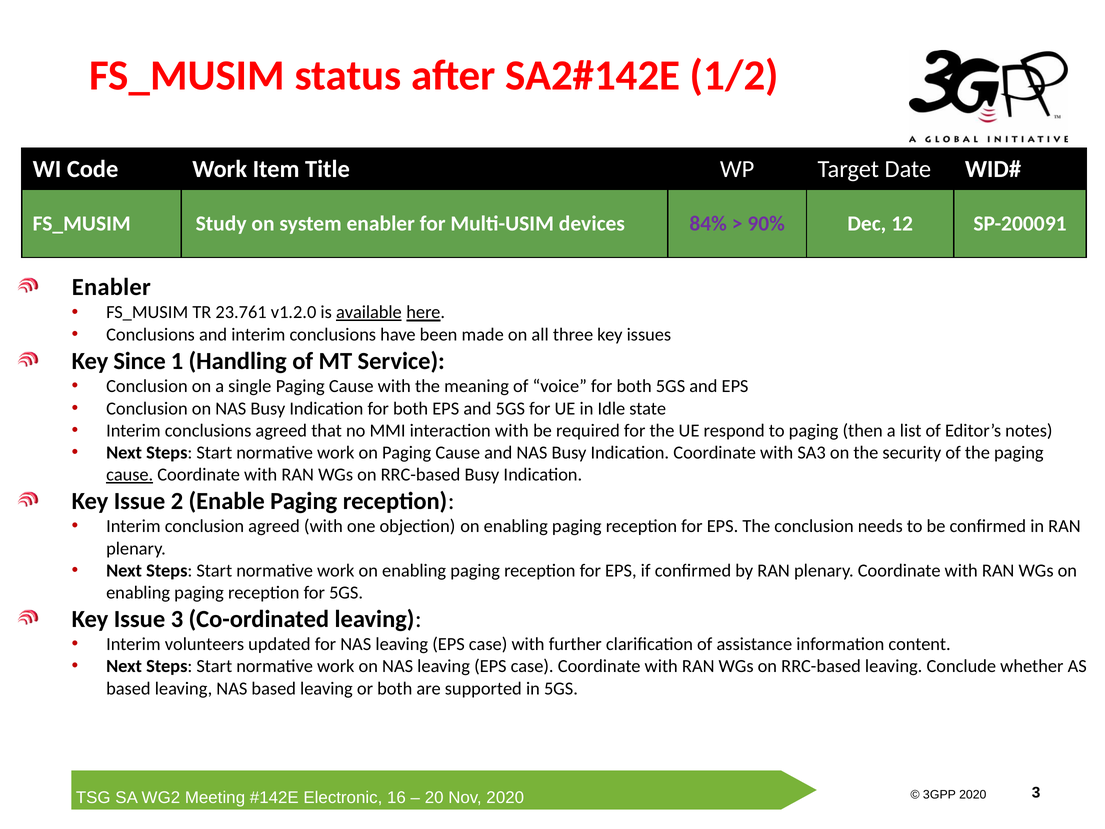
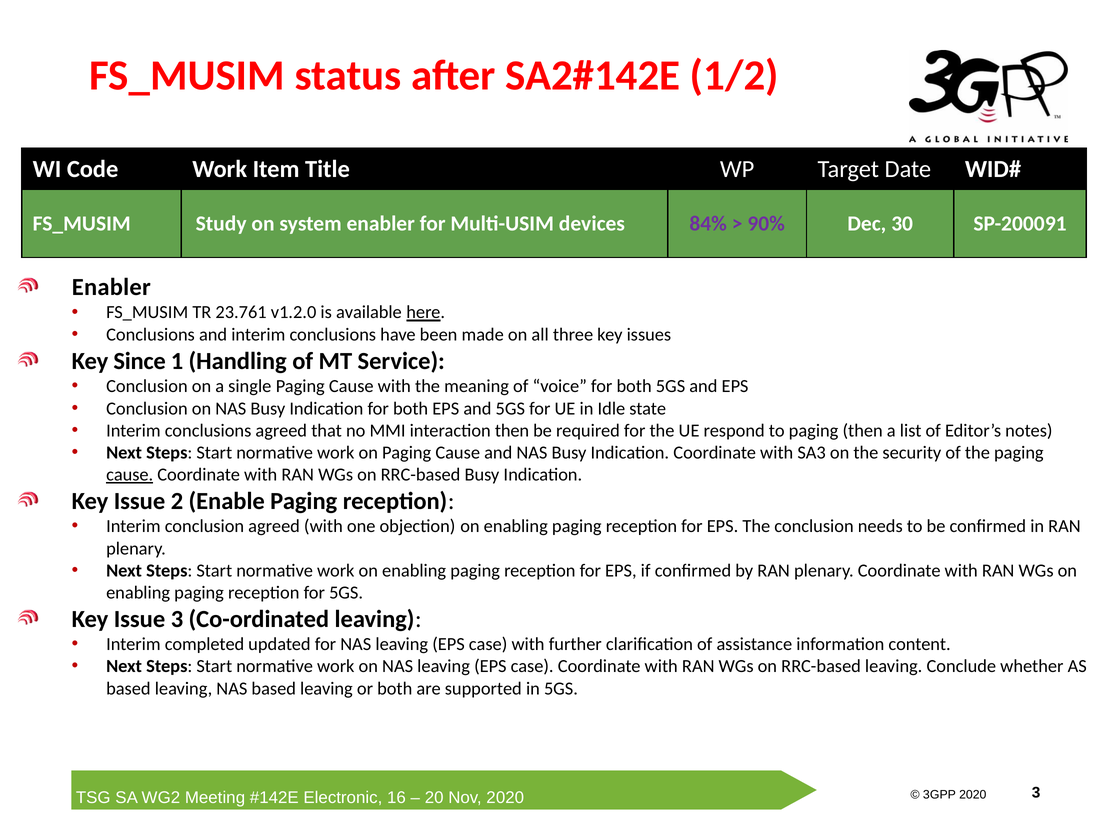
12: 12 -> 30
available underline: present -> none
interaction with: with -> then
volunteers: volunteers -> completed
